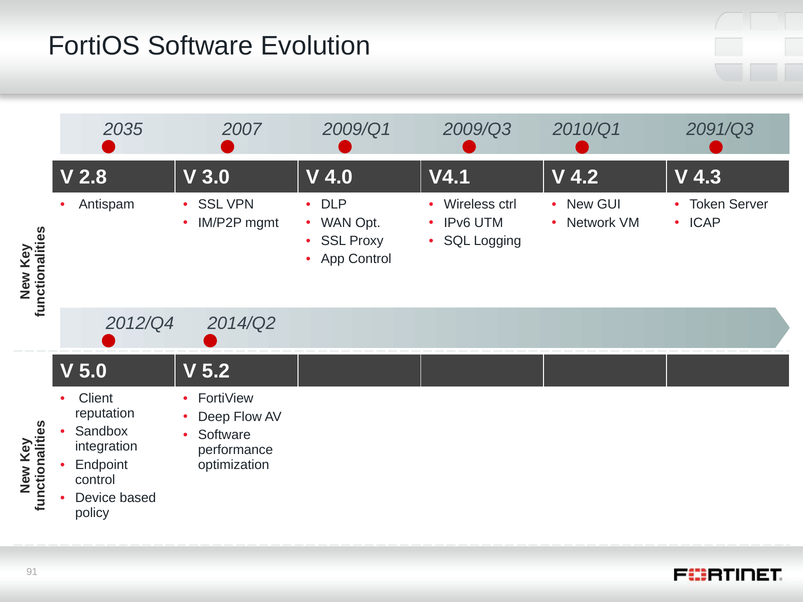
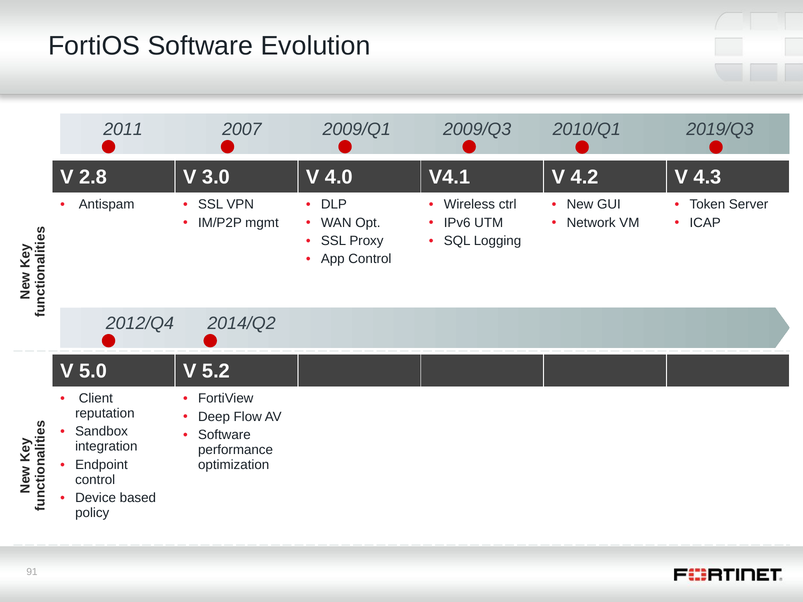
2035: 2035 -> 2011
2091/Q3: 2091/Q3 -> 2019/Q3
